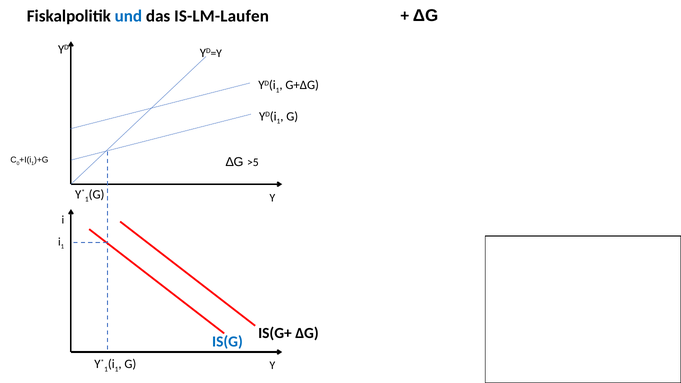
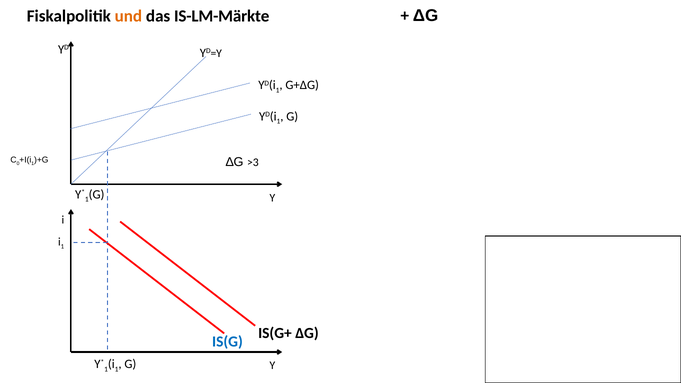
und colour: blue -> orange
IS-LM-Laufen: IS-LM-Laufen -> IS-LM-Märkte
>5: >5 -> >3
